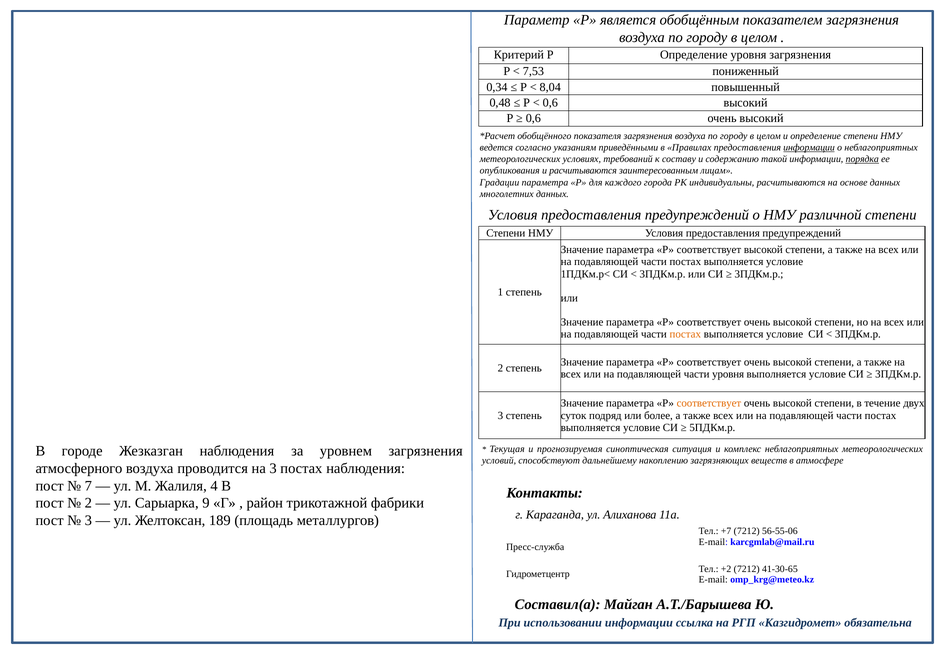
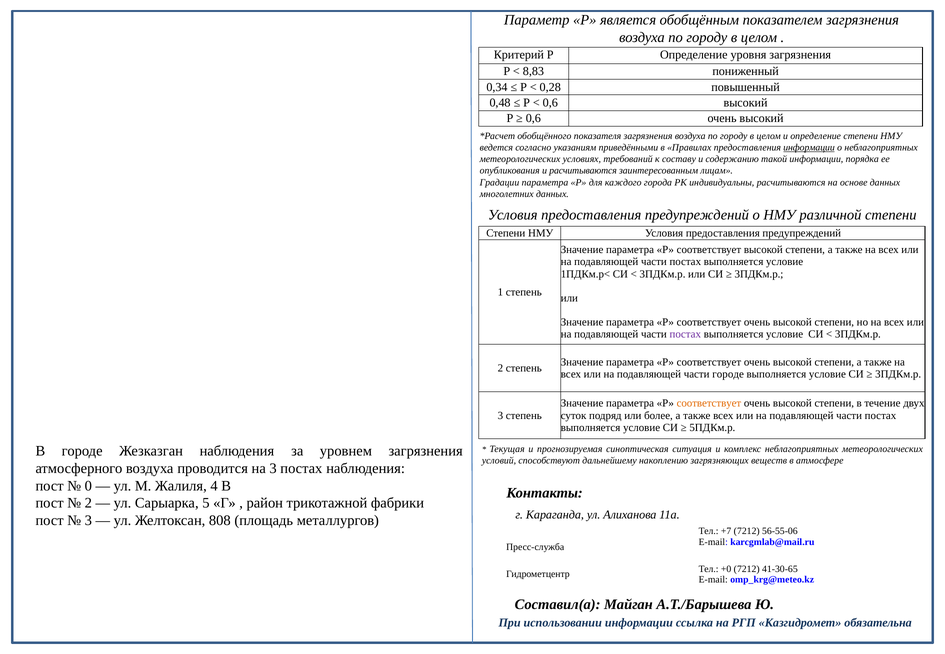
7,53: 7,53 -> 8,83
8,04: 8,04 -> 0,28
порядка underline: present -> none
постах at (685, 334) colour: orange -> purple
части уровня: уровня -> городе
7: 7 -> 0
9: 9 -> 5
189: 189 -> 808
+2: +2 -> +0
